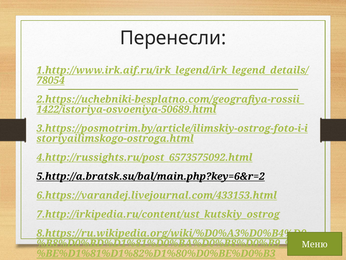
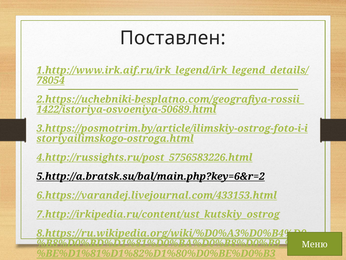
Перенесли: Перенесли -> Поставлен
4.http://russights.ru/post_6573575092.html: 4.http://russights.ru/post_6573575092.html -> 4.http://russights.ru/post_5756583226.html
